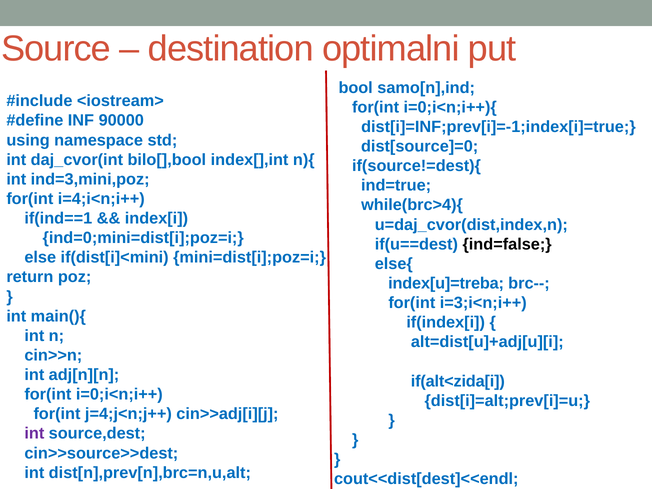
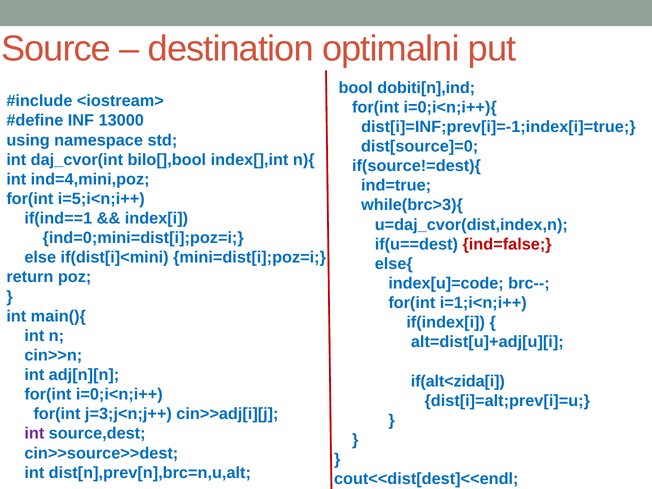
samo[n],ind: samo[n],ind -> dobiti[n],ind
90000: 90000 -> 13000
ind=3,mini,poz: ind=3,mini,poz -> ind=4,mini,poz
i=4;i<n;i++: i=4;i<n;i++ -> i=5;i<n;i++
while(brc>4){: while(brc>4){ -> while(brc>3){
ind=false colour: black -> red
index[u]=treba: index[u]=treba -> index[u]=code
i=3;i<n;i++: i=3;i<n;i++ -> i=1;i<n;i++
j=4;j<n;j++: j=4;j<n;j++ -> j=3;j<n;j++
